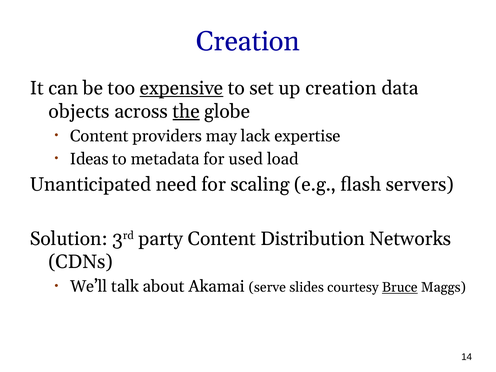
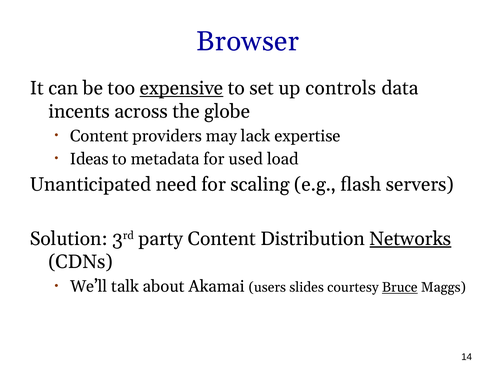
Creation at (248, 41): Creation -> Browser
up creation: creation -> controls
objects: objects -> incents
the underline: present -> none
Networks underline: none -> present
serve: serve -> users
